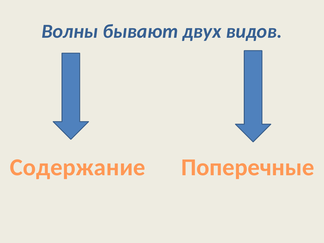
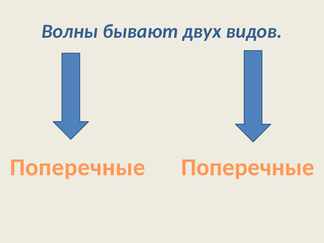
Содержание at (78, 167): Содержание -> Поперечные
